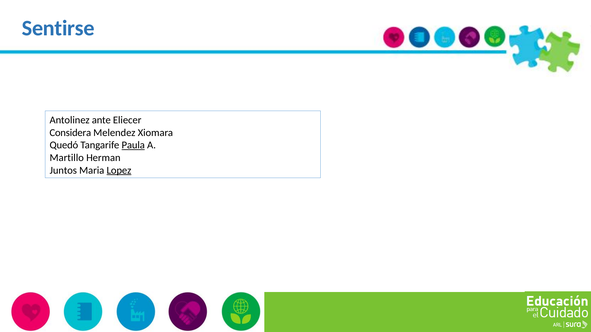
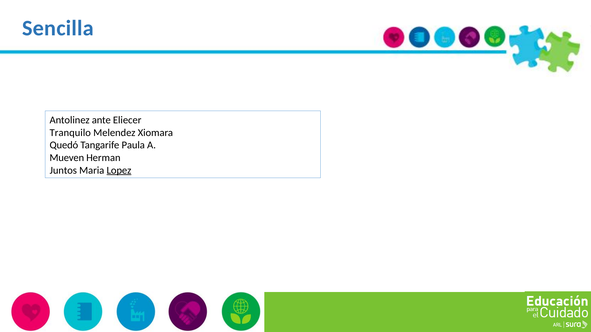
Sentirse: Sentirse -> Sencilla
Considera: Considera -> Tranquilo
Paula underline: present -> none
Martillo: Martillo -> Mueven
